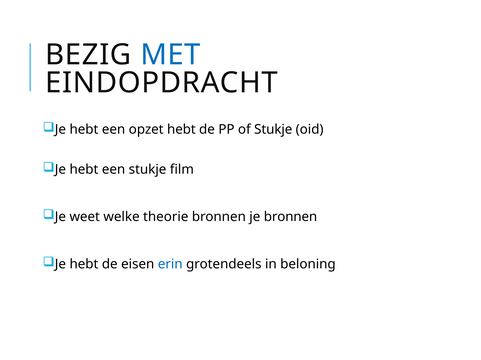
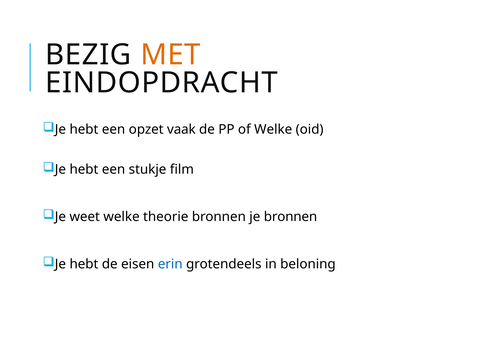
MET colour: blue -> orange
opzet hebt: hebt -> vaak
of Stukje: Stukje -> Welke
